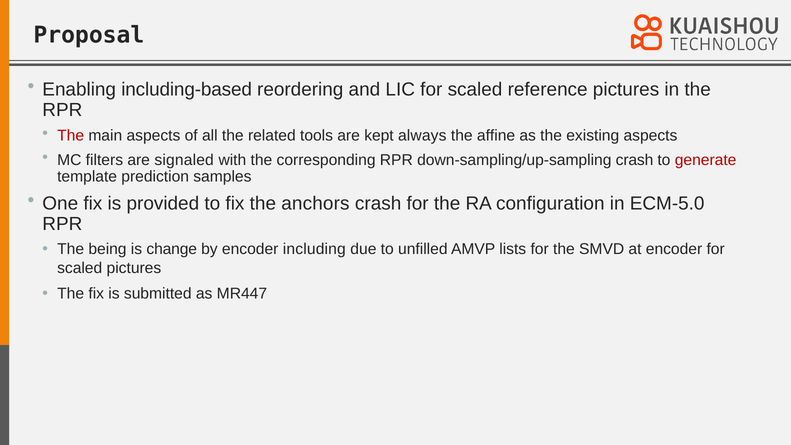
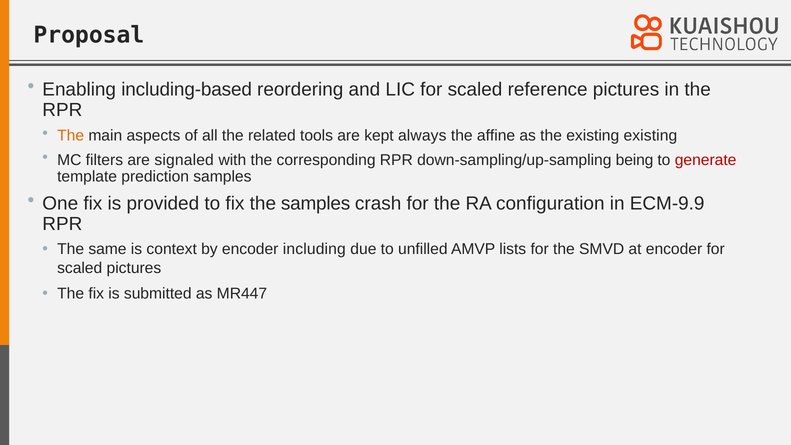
The at (71, 136) colour: red -> orange
existing aspects: aspects -> existing
down-sampling/up-sampling crash: crash -> being
the anchors: anchors -> samples
ECM-5.0: ECM-5.0 -> ECM-9.9
being: being -> same
change: change -> context
